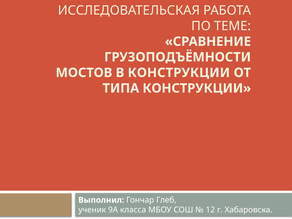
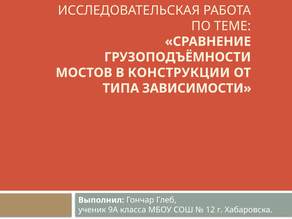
ТИПА КОНСТРУКЦИИ: КОНСТРУКЦИИ -> ЗАВИСИМОСТИ
